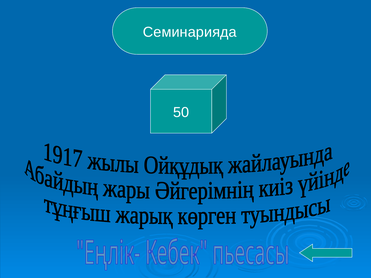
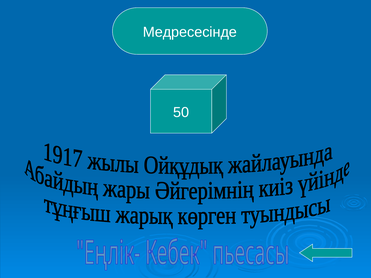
Семинарияда: Семинарияда -> Медресесінде
